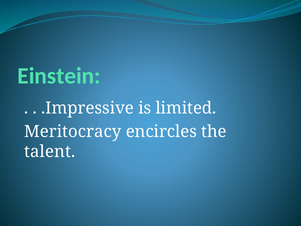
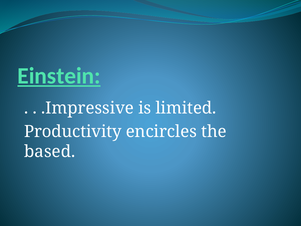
Einstein underline: none -> present
Meritocracy: Meritocracy -> Productivity
talent: talent -> based
